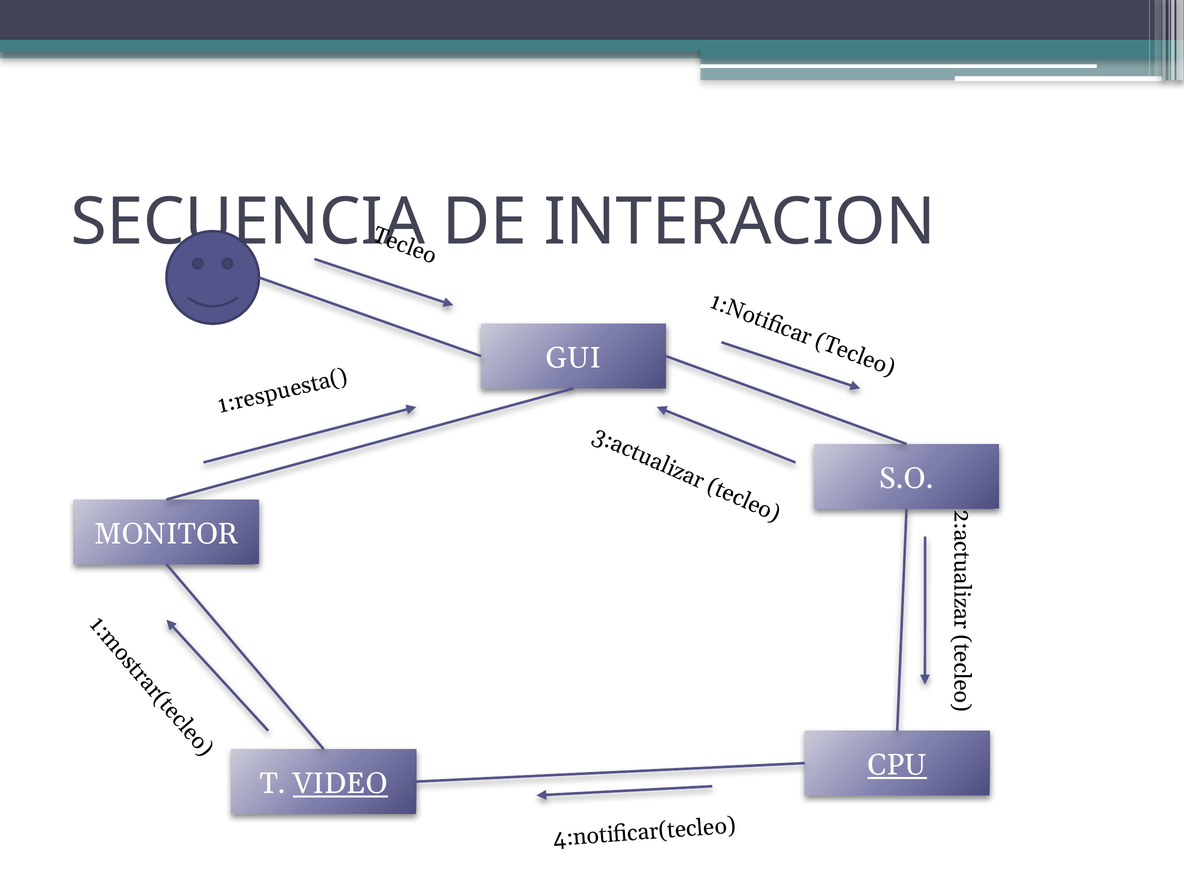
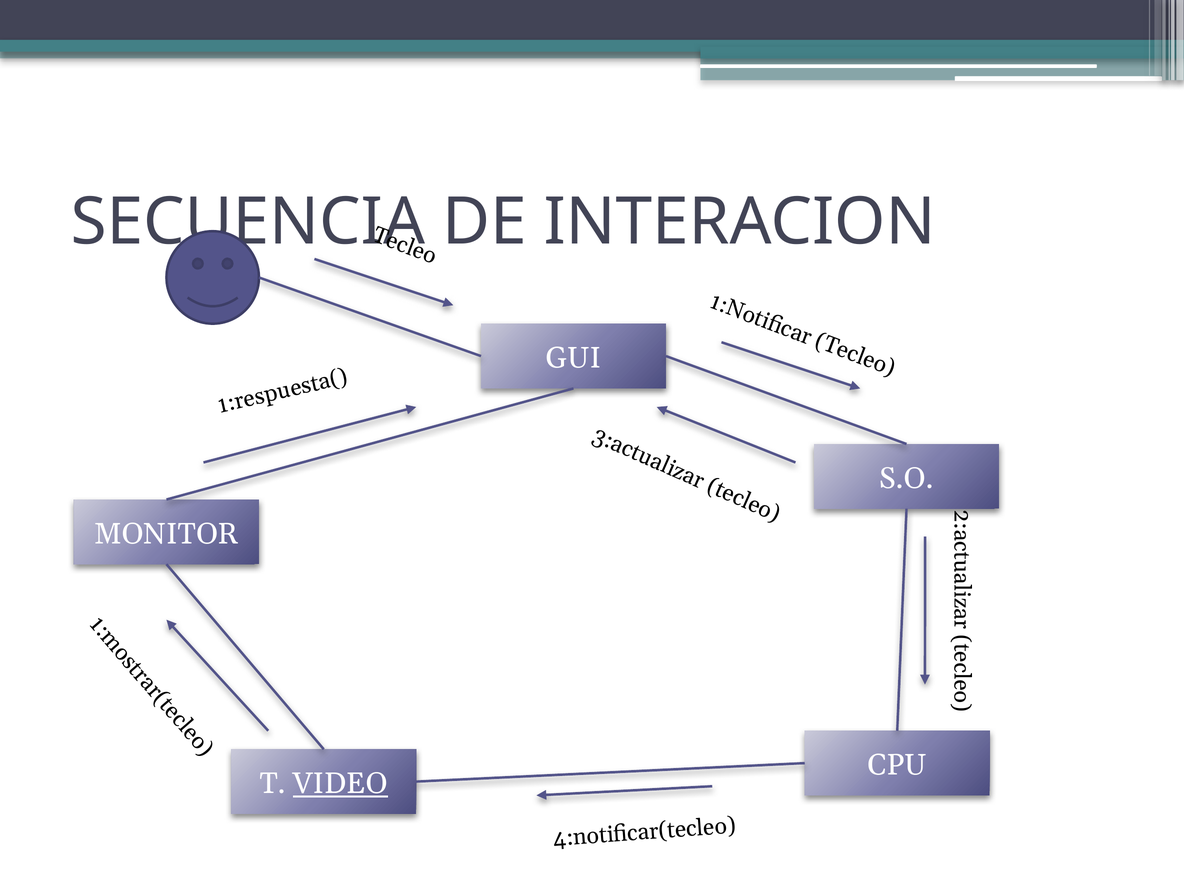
CPU underline: present -> none
